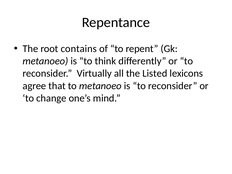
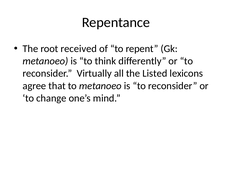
contains: contains -> received
